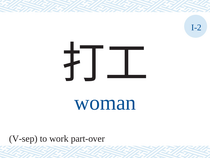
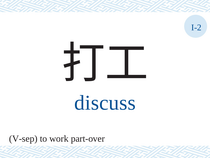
woman: woman -> discuss
